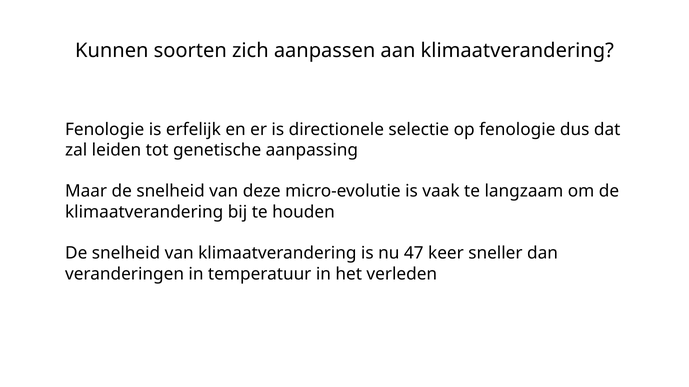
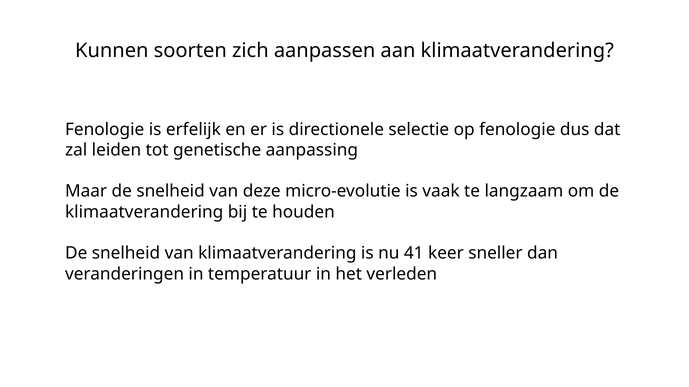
47: 47 -> 41
